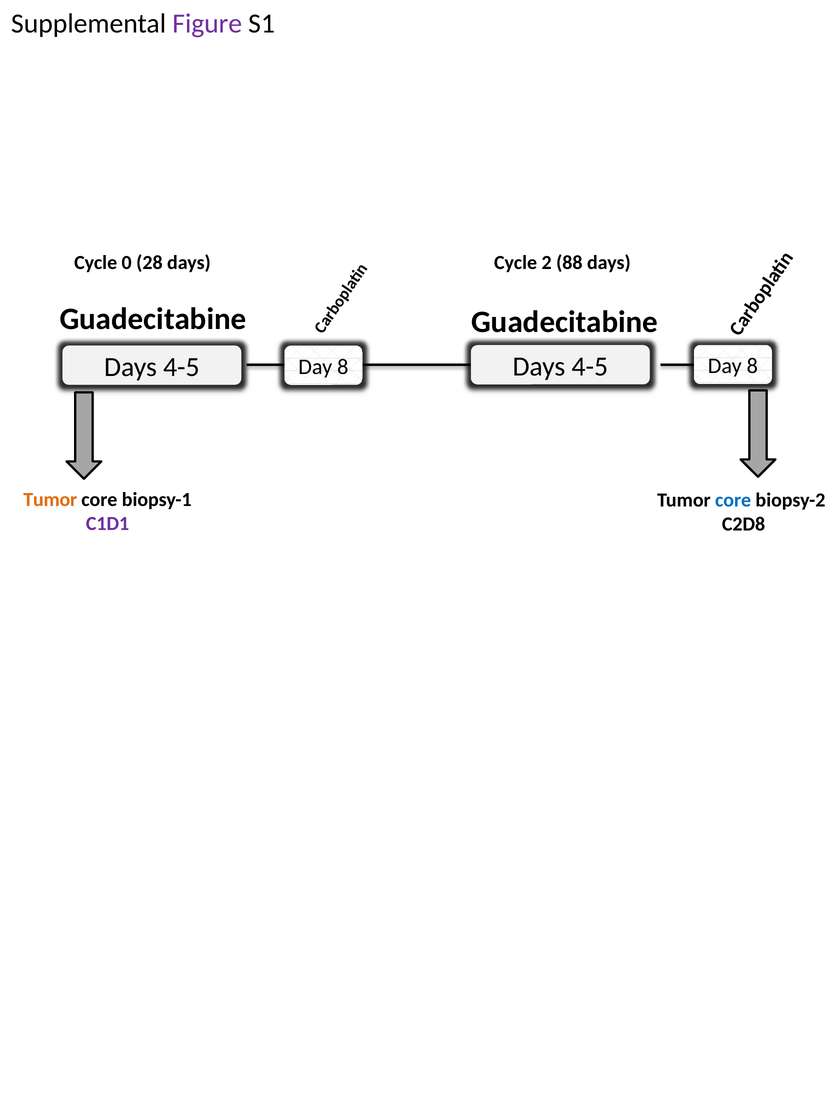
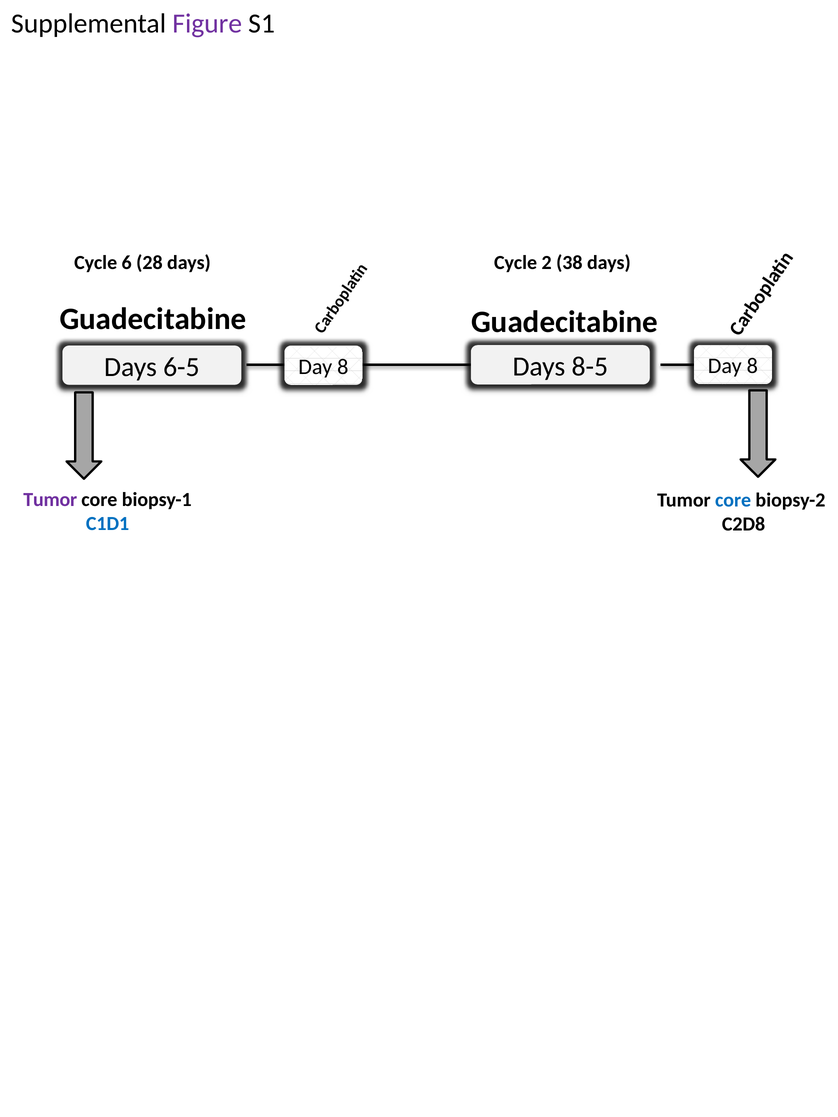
0: 0 -> 6
88: 88 -> 38
4-5 at (590, 367): 4-5 -> 8-5
4-5 at (181, 367): 4-5 -> 6-5
Tumor at (50, 500) colour: orange -> purple
C1D1 colour: purple -> blue
